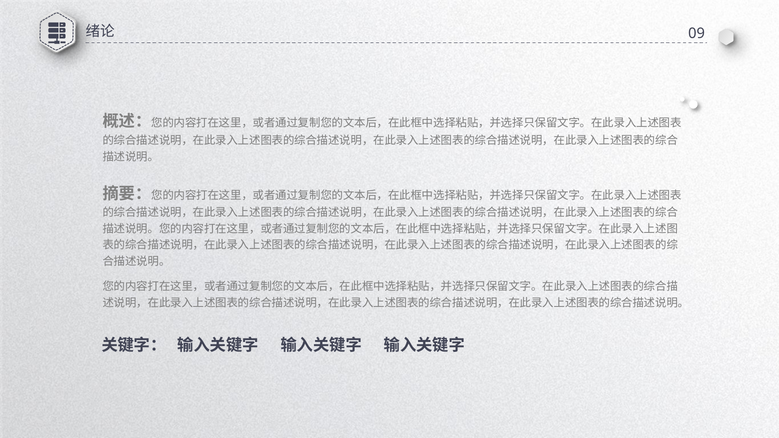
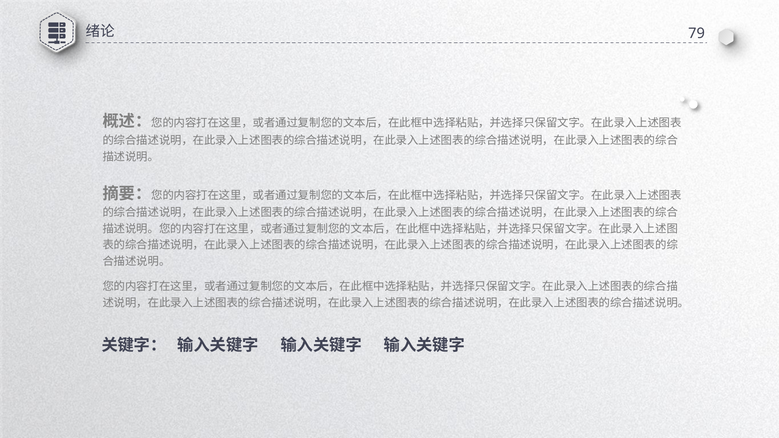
09: 09 -> 79
